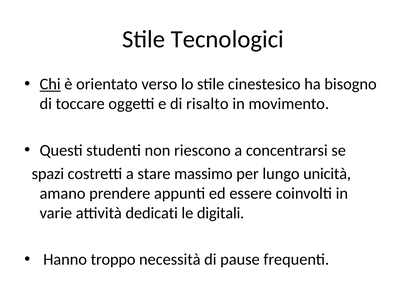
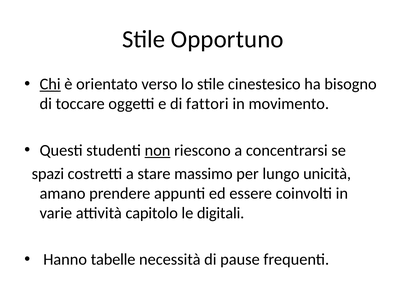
Tecnologici: Tecnologici -> Opportuno
risalto: risalto -> fattori
non underline: none -> present
dedicati: dedicati -> capitolo
troppo: troppo -> tabelle
